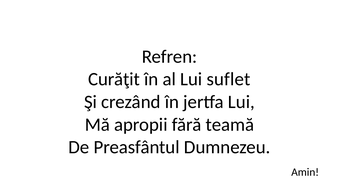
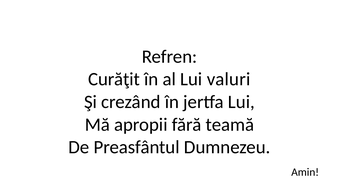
suflet: suflet -> valuri
